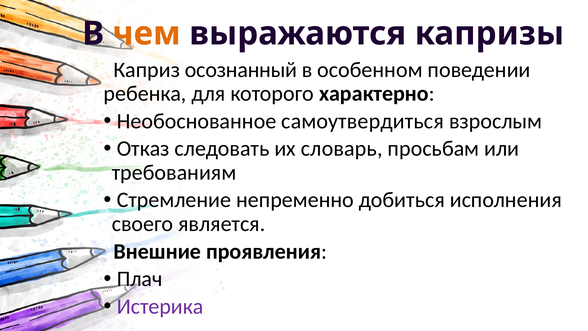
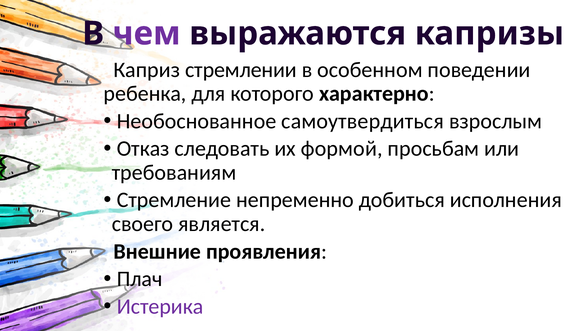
чем colour: orange -> purple
осознанный: осознанный -> стремлении
словарь: словарь -> формой
